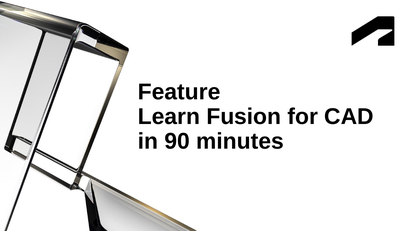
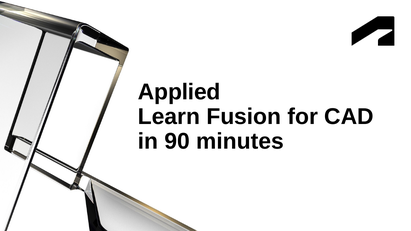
Feature: Feature -> Applied
